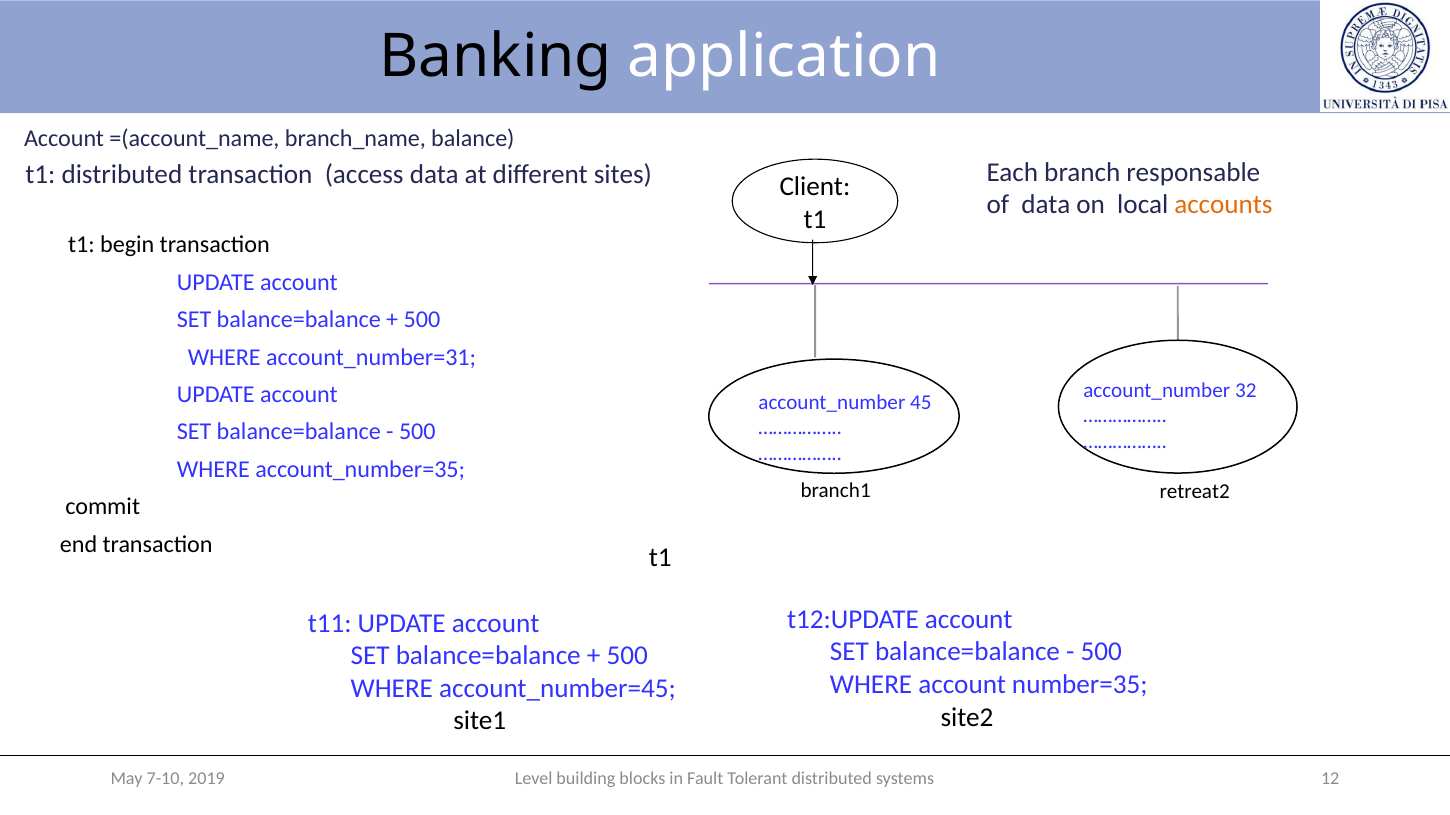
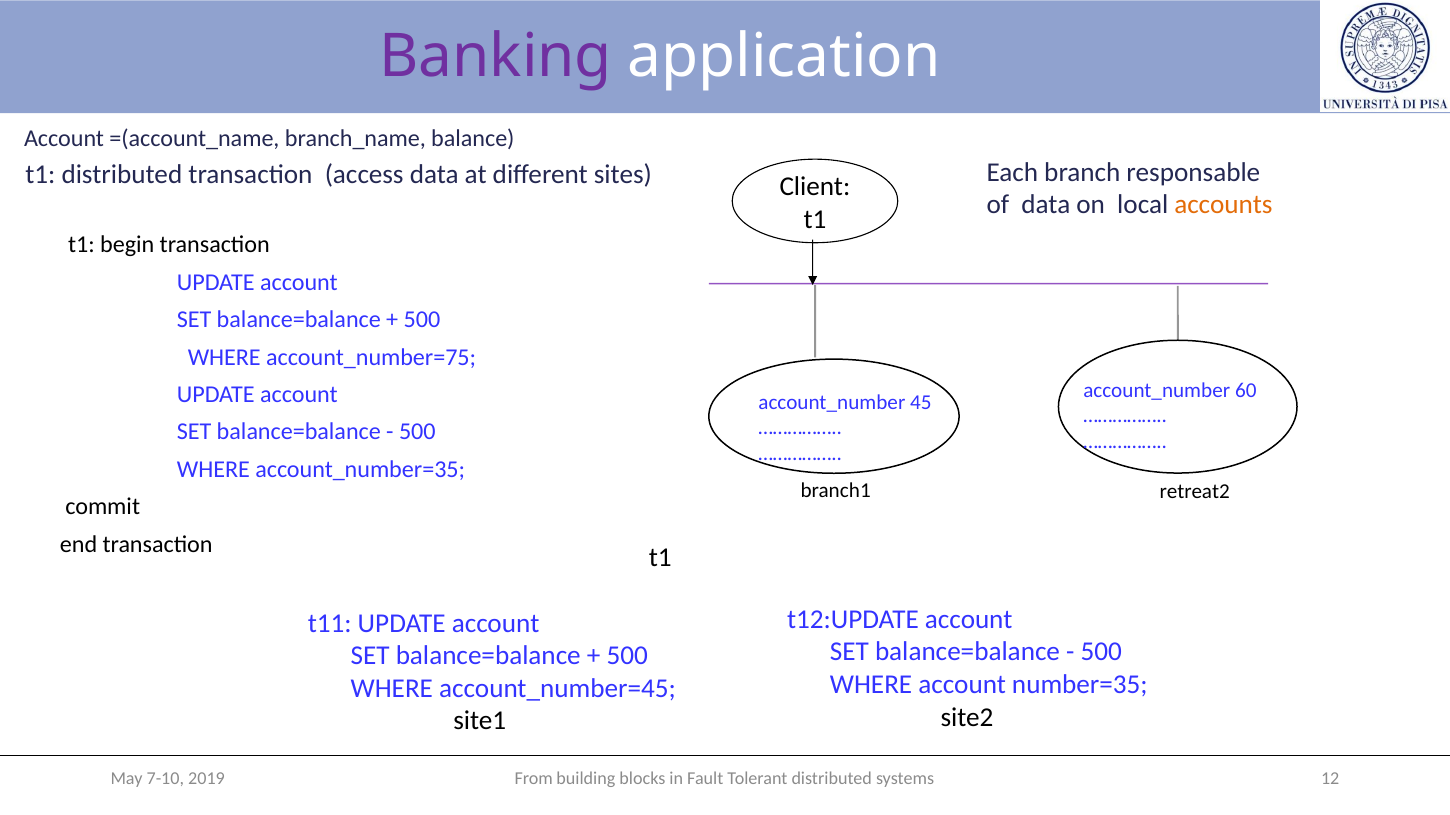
Banking colour: black -> purple
account_number=31: account_number=31 -> account_number=75
32: 32 -> 60
Level: Level -> From
